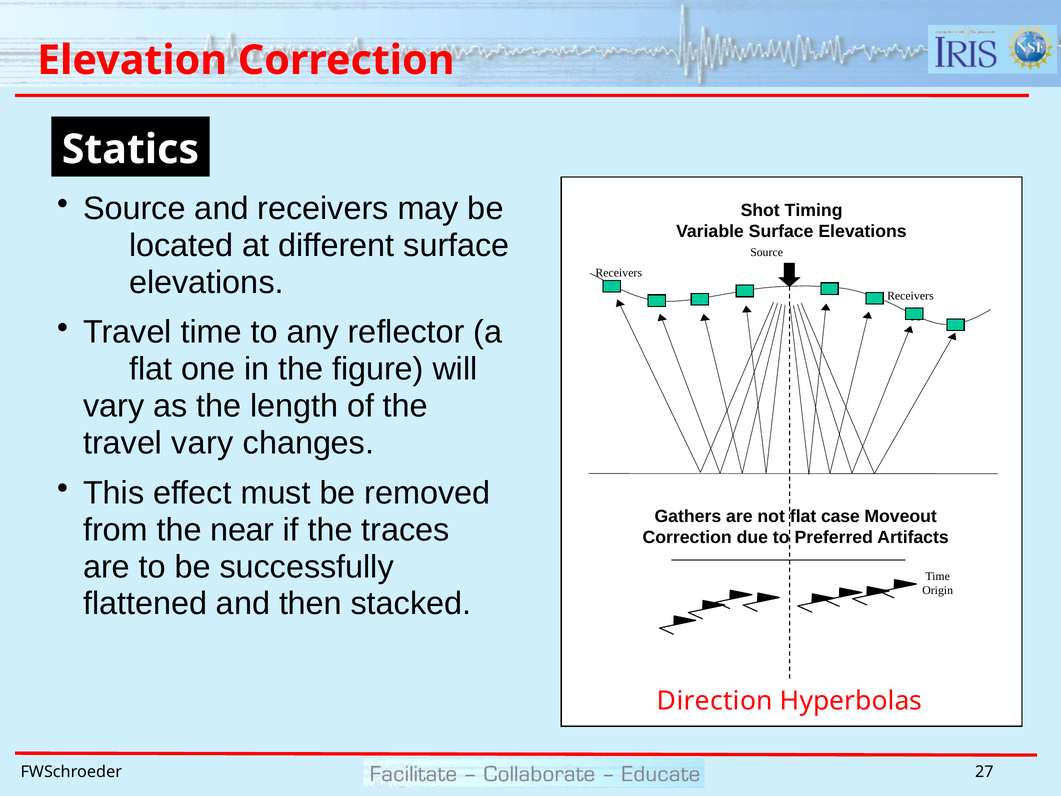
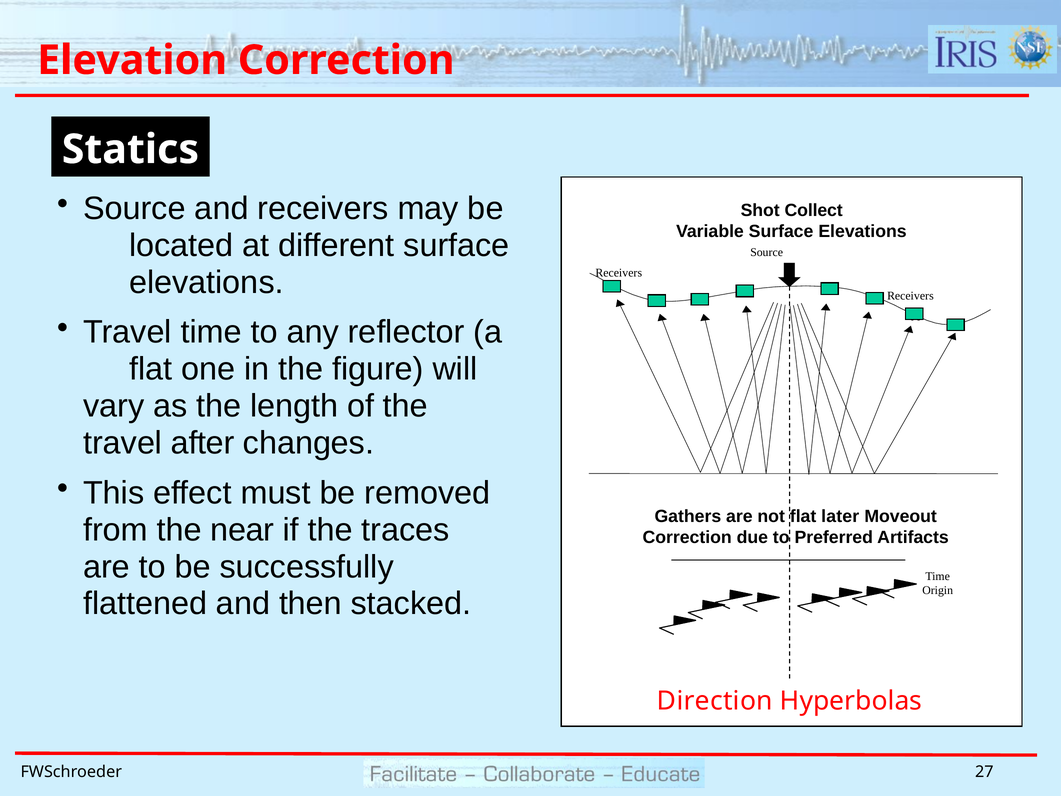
Timing: Timing -> Collect
travel vary: vary -> after
case: case -> later
